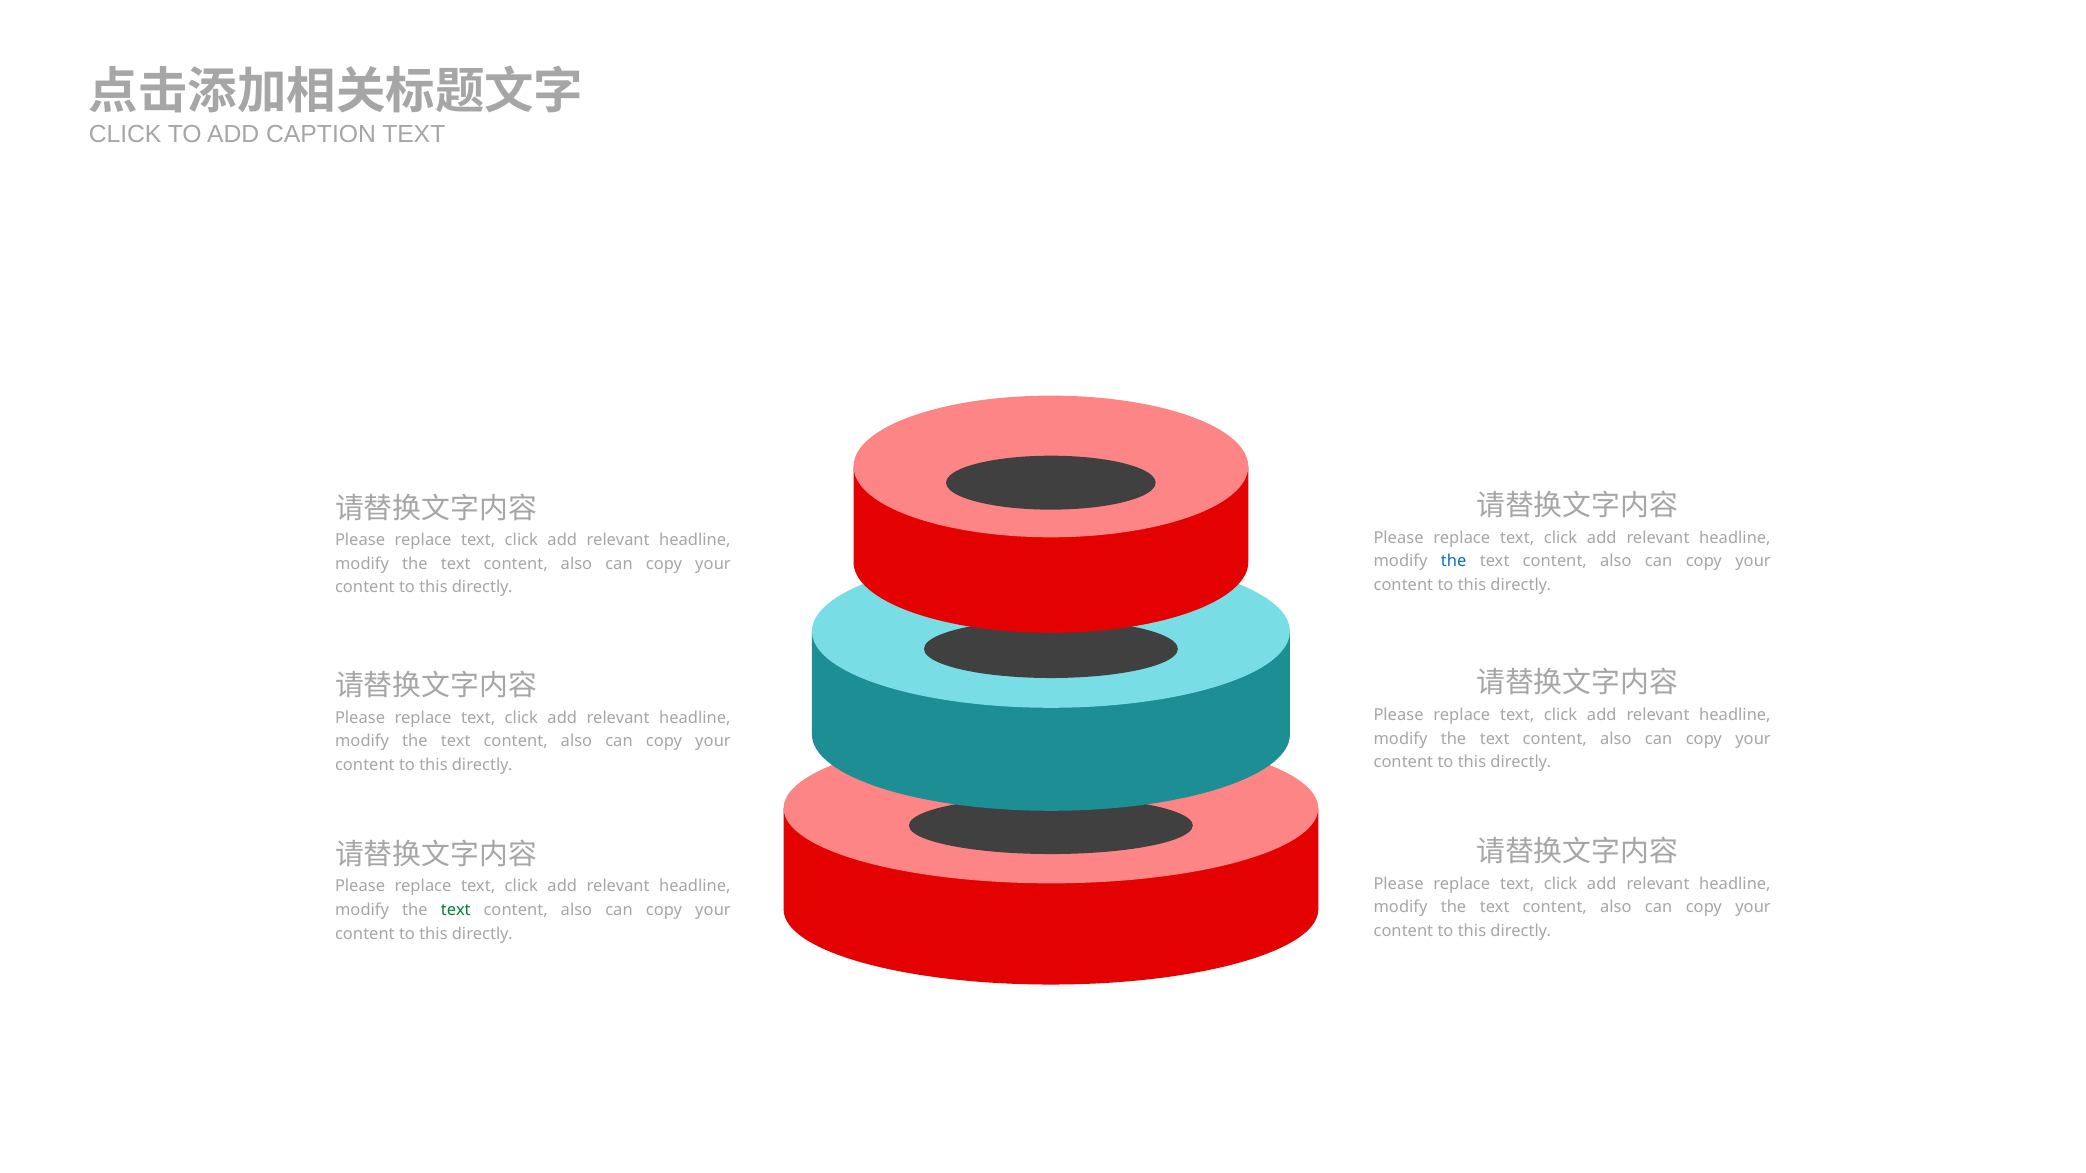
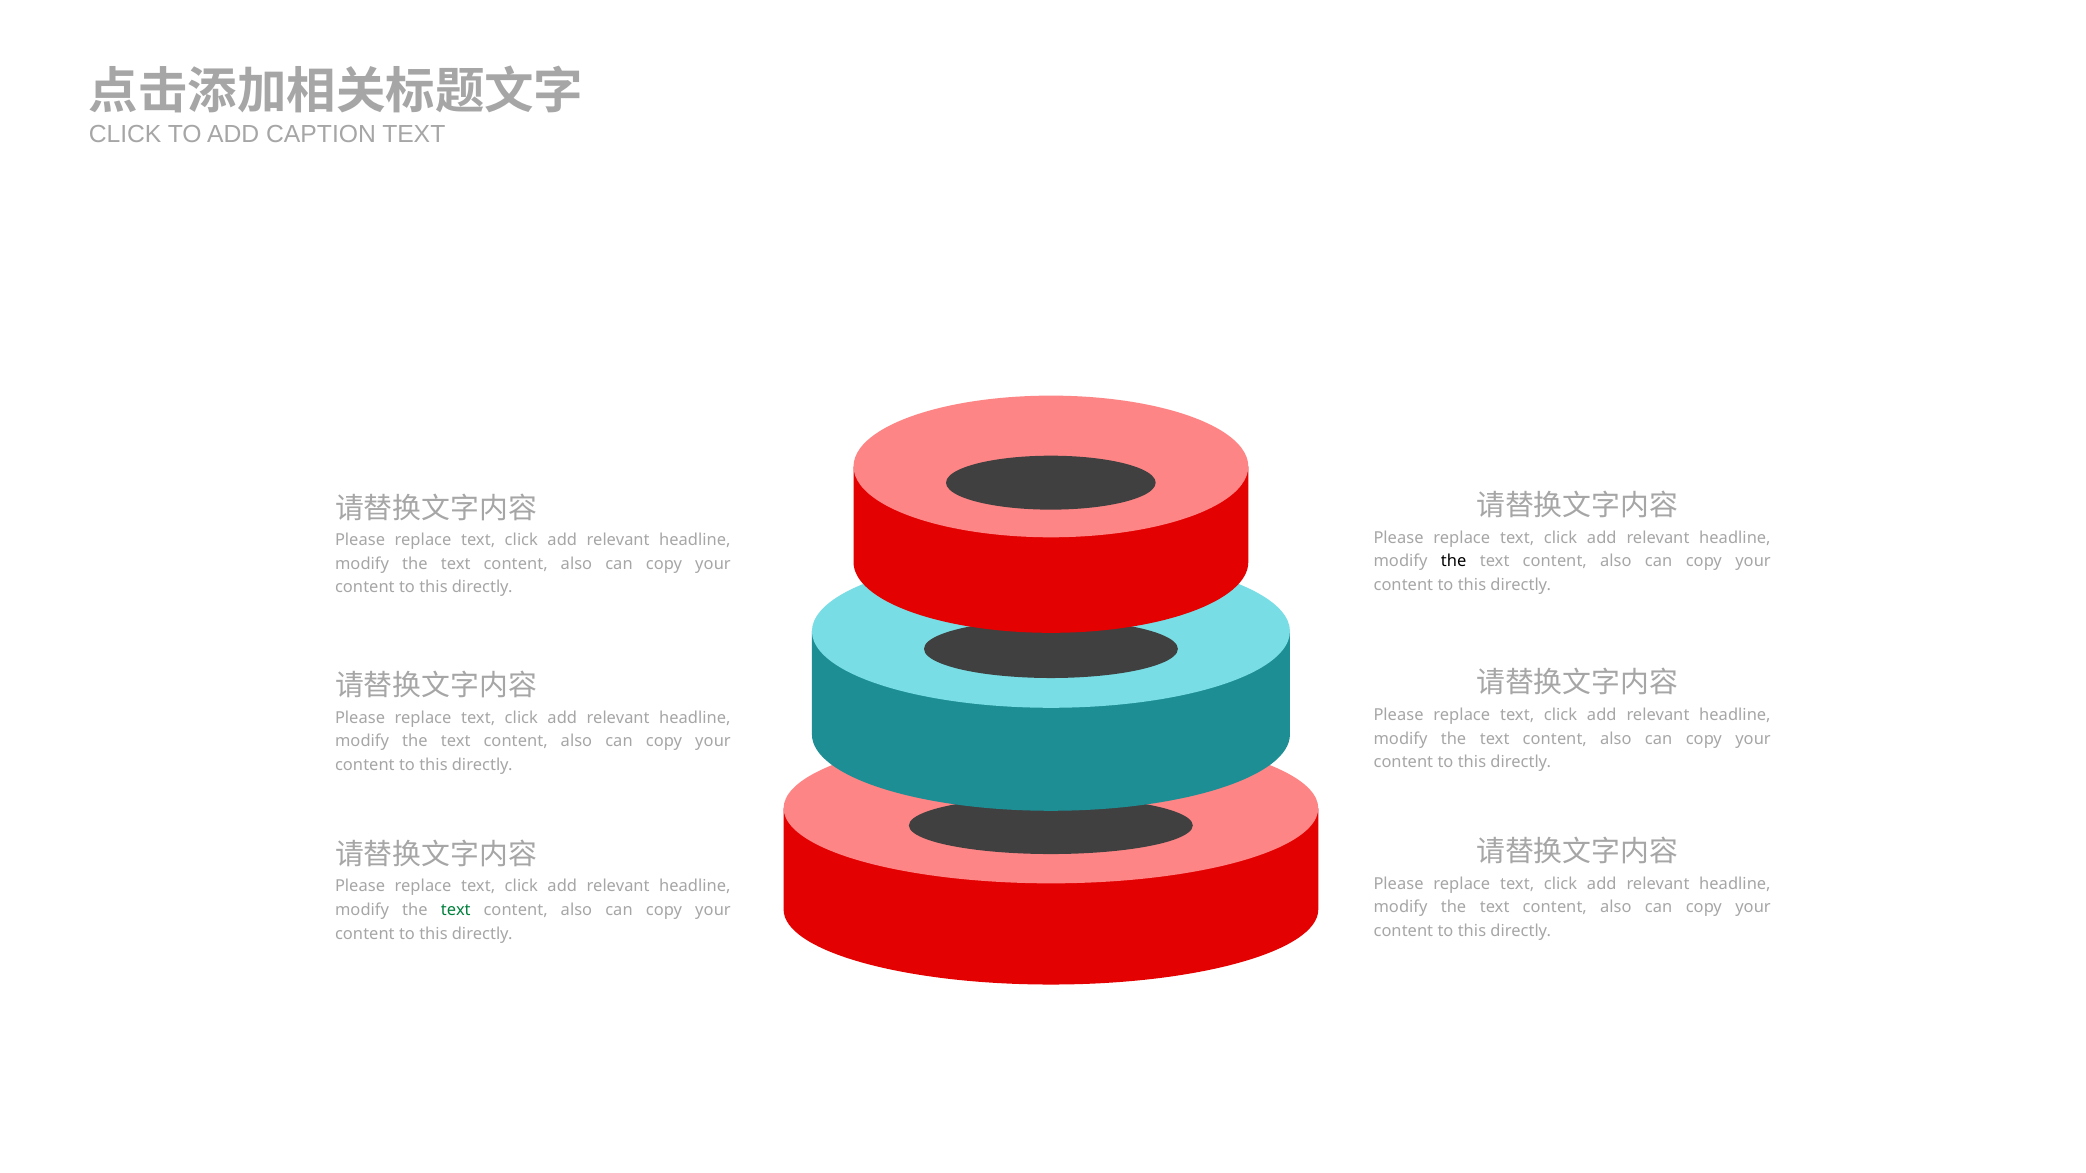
the at (1454, 561) colour: blue -> black
